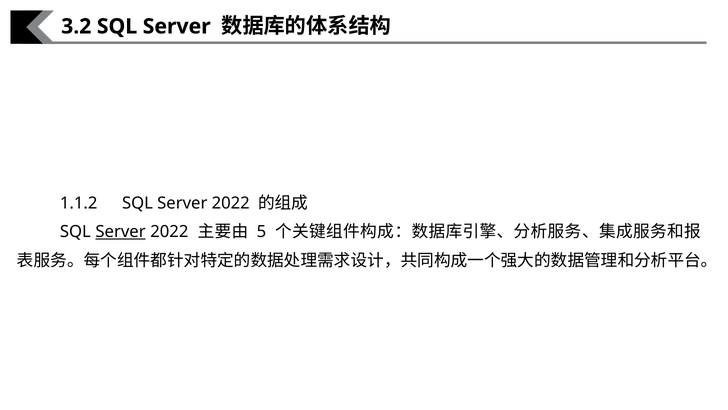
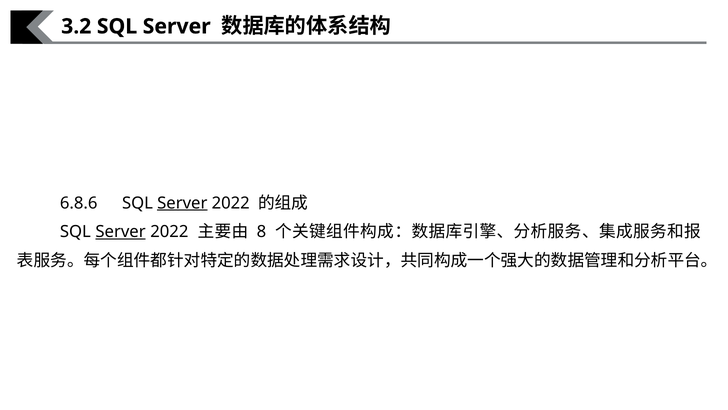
1.1.2: 1.1.2 -> 6.8.6
Server at (182, 203) underline: none -> present
5: 5 -> 8
